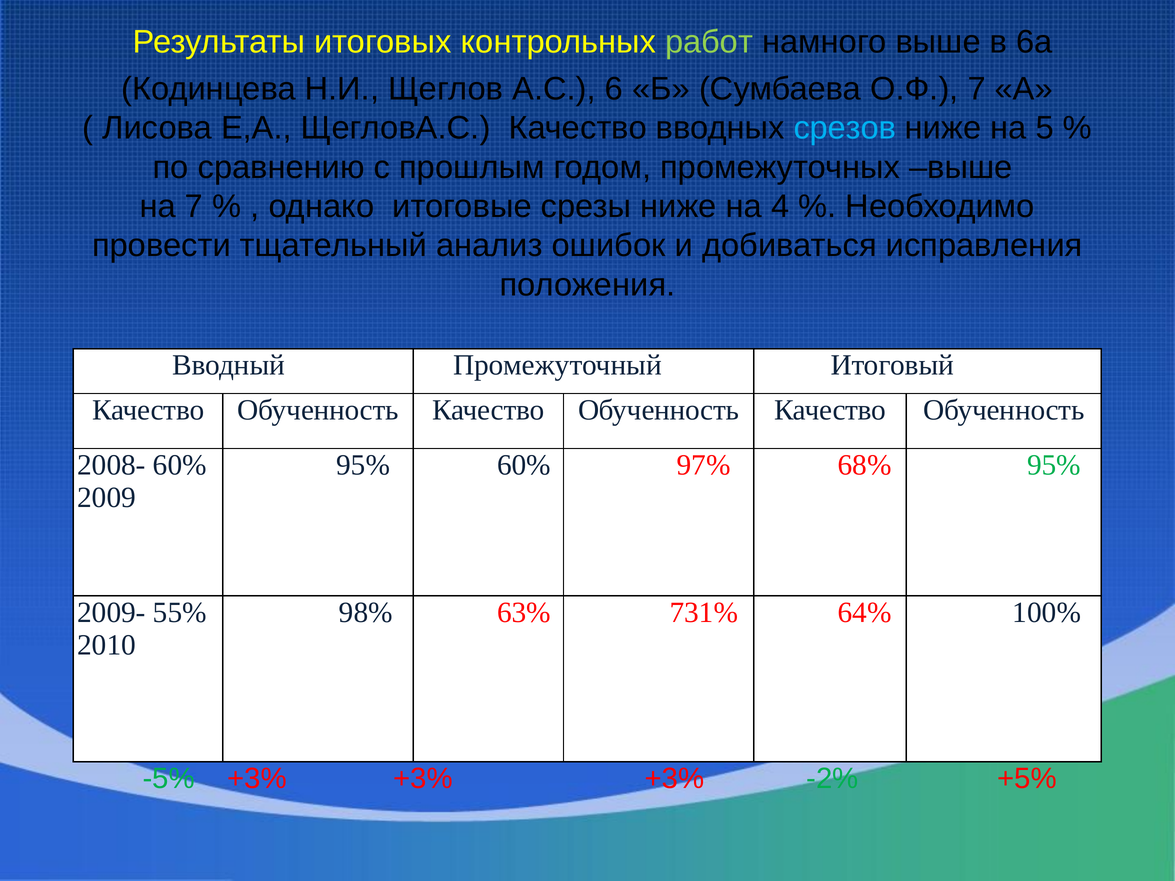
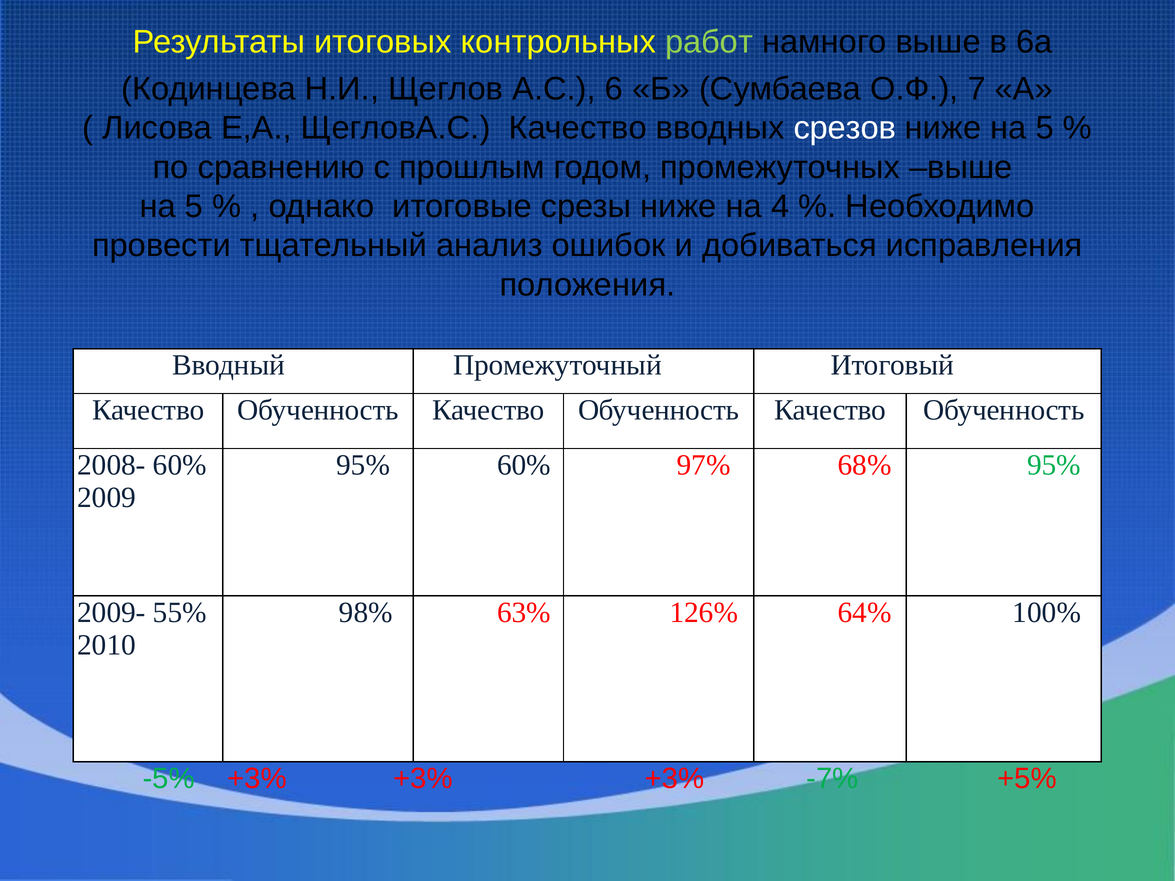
срезов colour: light blue -> white
7 at (194, 207): 7 -> 5
731%: 731% -> 126%
-2%: -2% -> -7%
